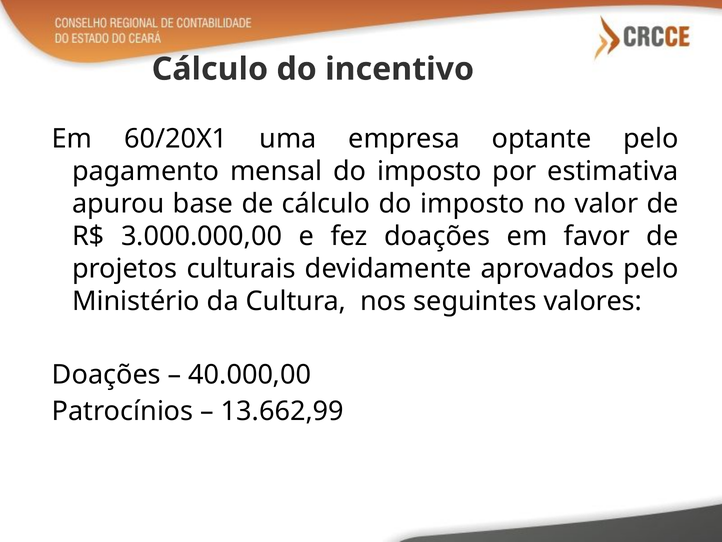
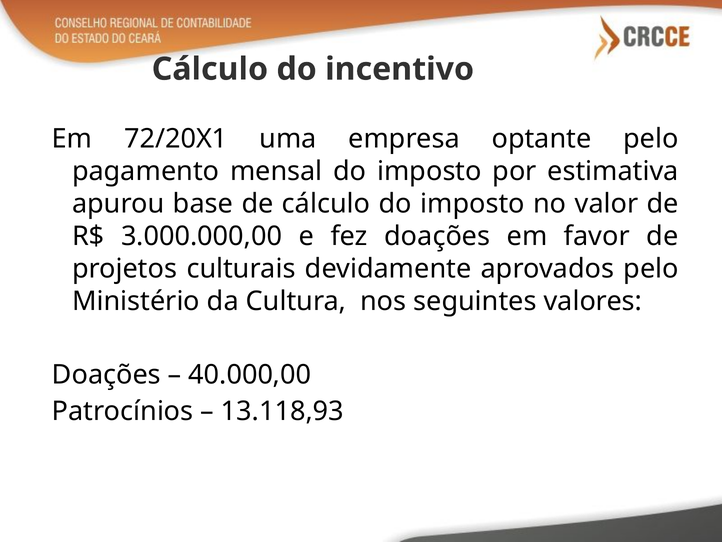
60/20X1: 60/20X1 -> 72/20X1
13.662,99: 13.662,99 -> 13.118,93
